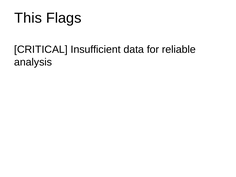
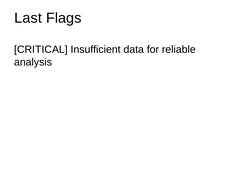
This: This -> Last
